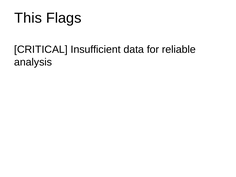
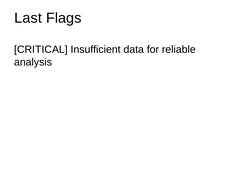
This: This -> Last
